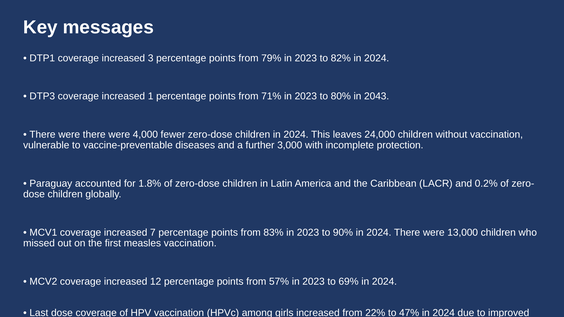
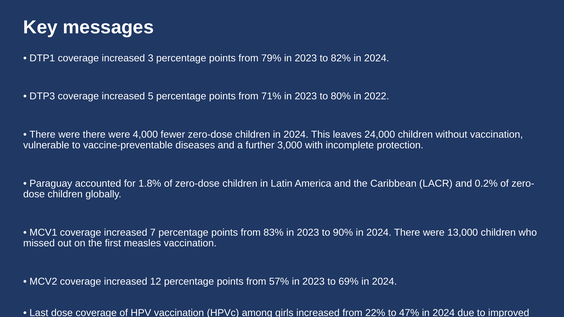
1: 1 -> 5
2043: 2043 -> 2022
